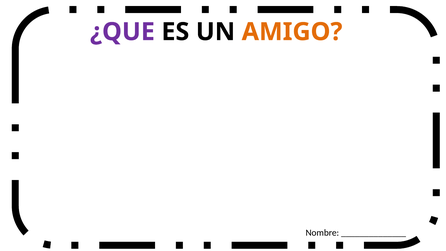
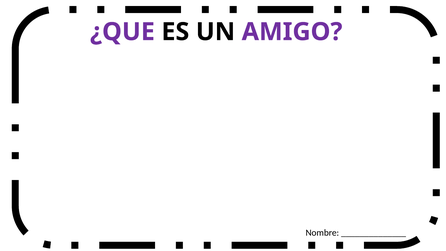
AMIGO colour: orange -> purple
